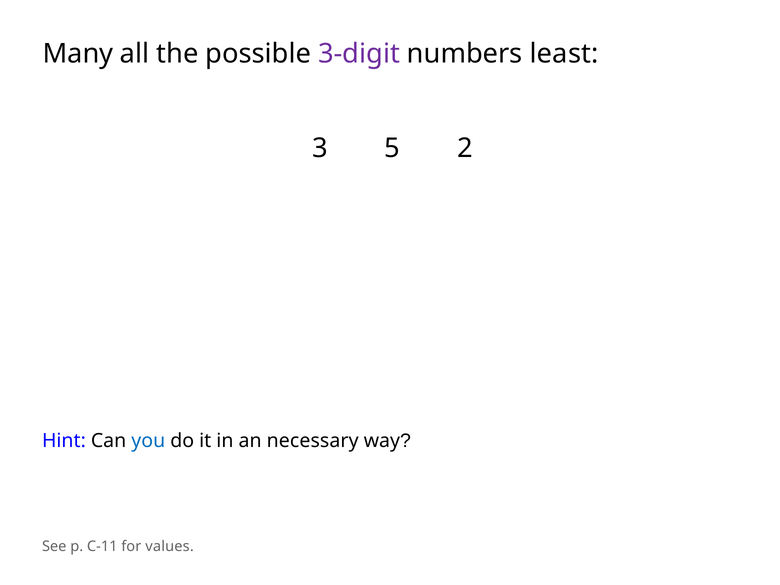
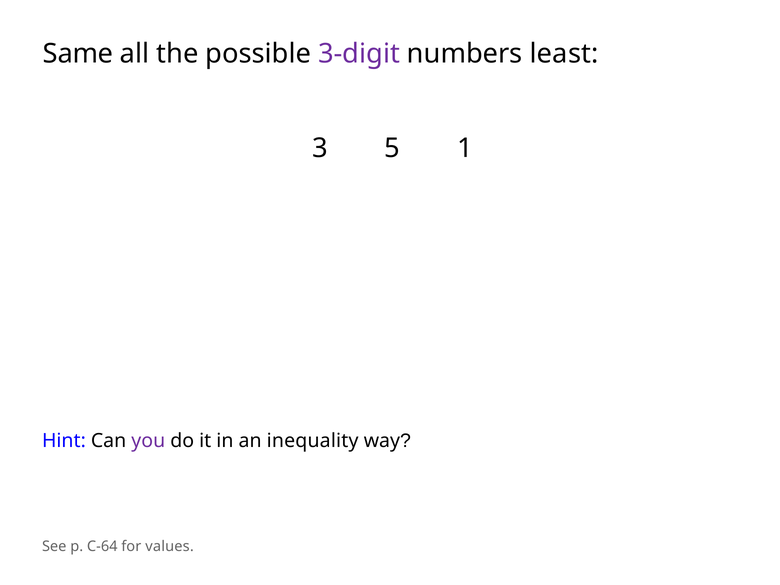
Many: Many -> Same
2: 2 -> 1
you colour: blue -> purple
necessary: necessary -> inequality
C-11: C-11 -> C-64
